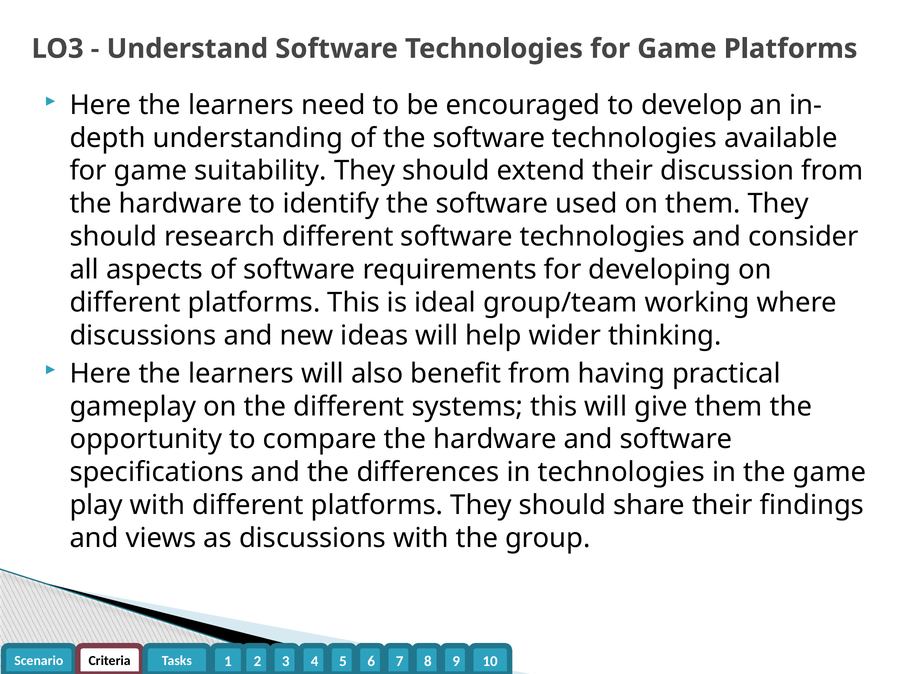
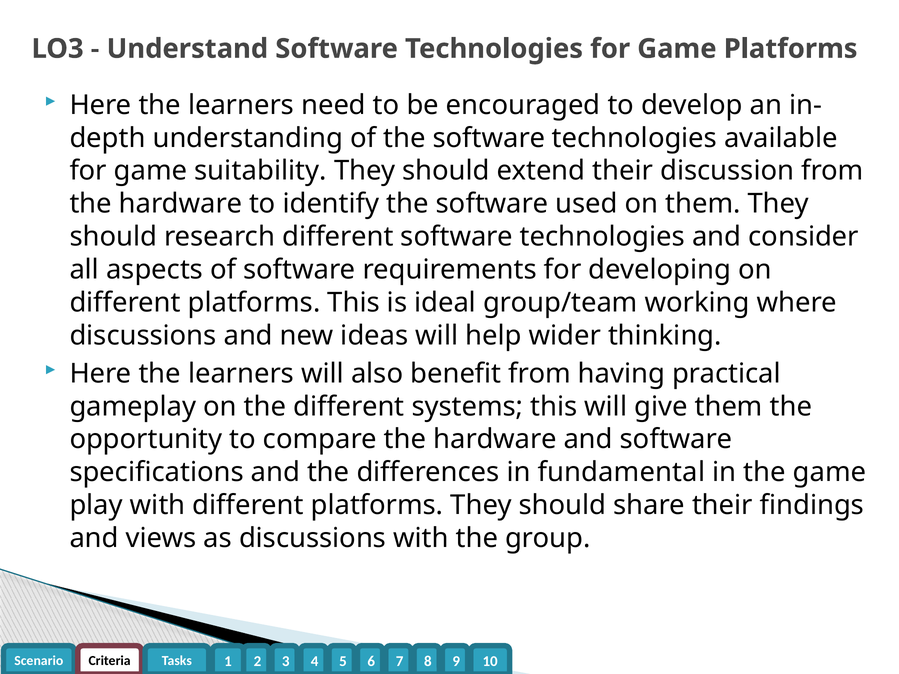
in technologies: technologies -> fundamental
